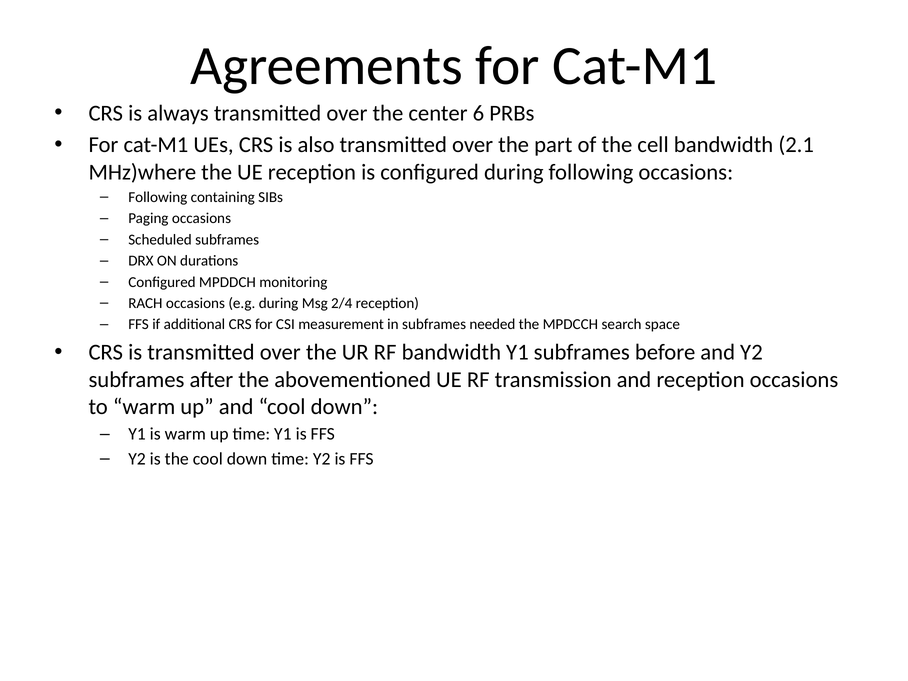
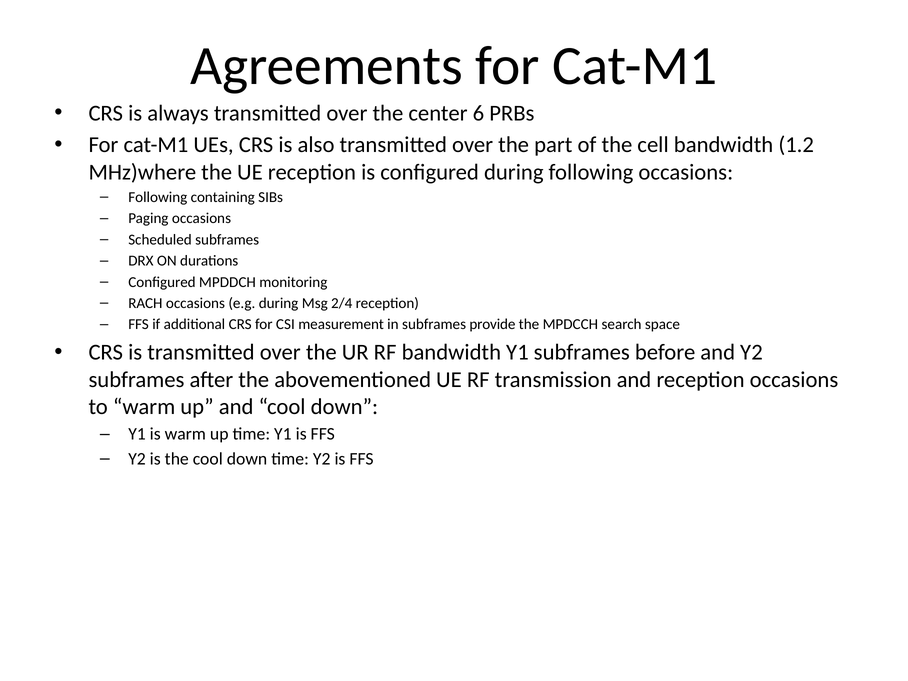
2.1: 2.1 -> 1.2
needed: needed -> provide
